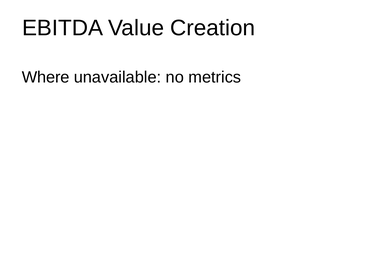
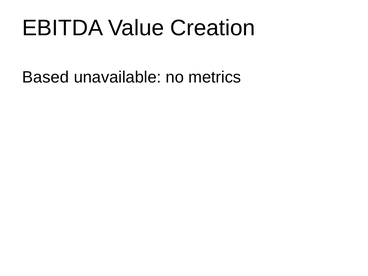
Where: Where -> Based
